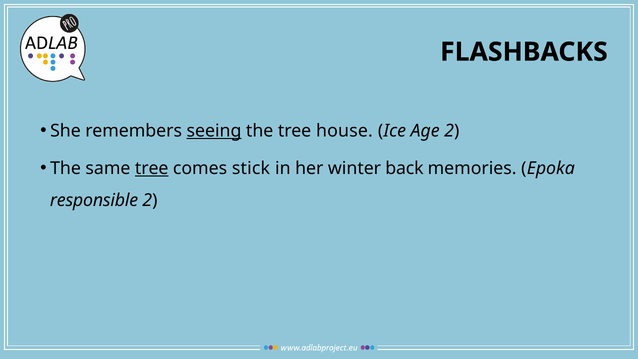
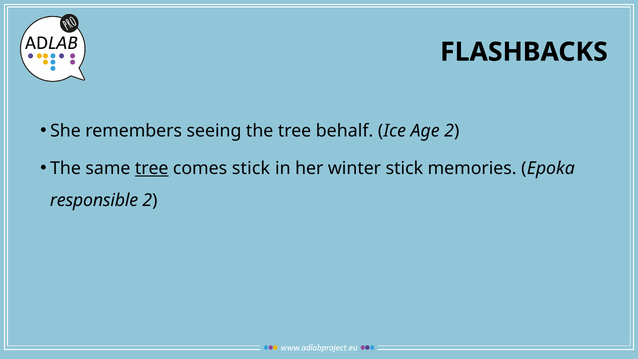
seeing underline: present -> none
house: house -> behalf
winter back: back -> stick
